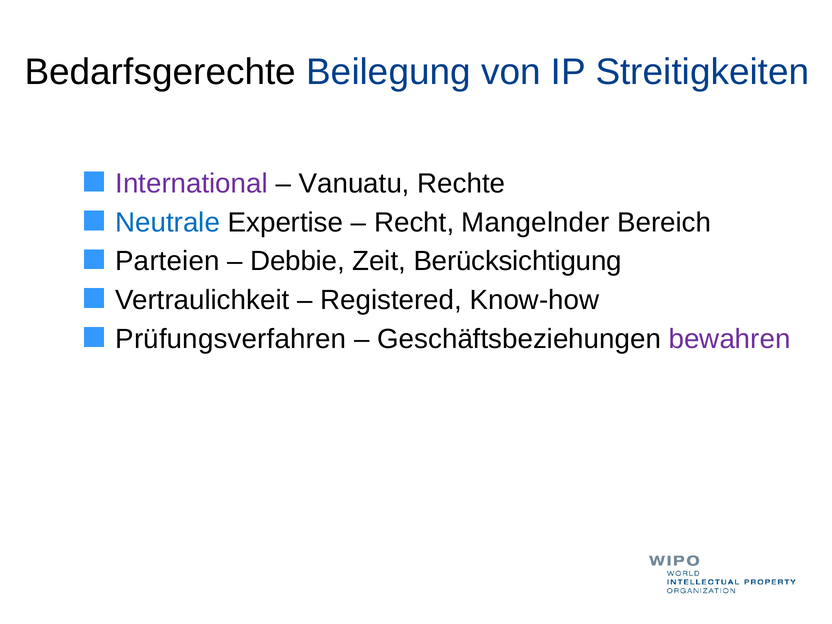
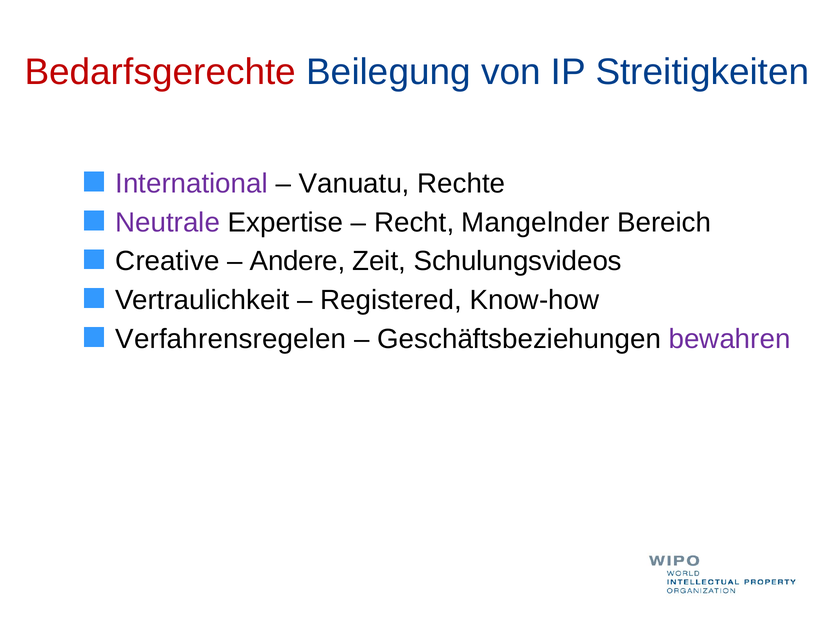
Bedarfsgerechte colour: black -> red
Neutrale colour: blue -> purple
Parteien: Parteien -> Creative
Debbie: Debbie -> Andere
Berücksichtigung: Berücksichtigung -> Schulungsvideos
Prüfungsverfahren: Prüfungsverfahren -> Verfahrensregelen
